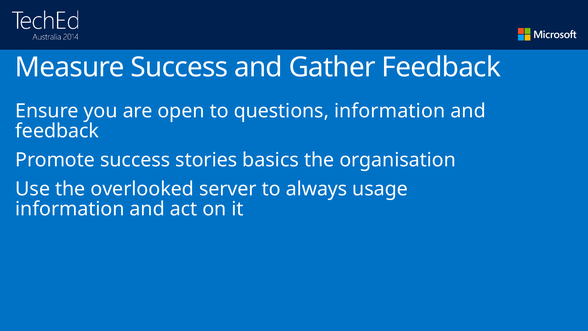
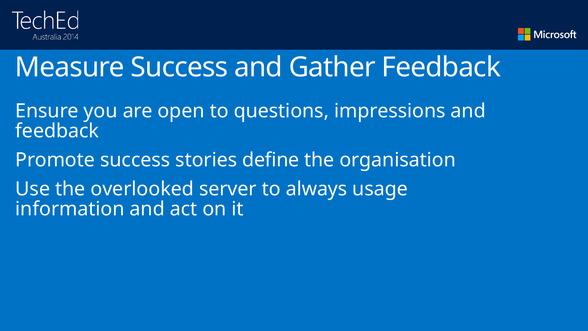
questions information: information -> impressions
basics: basics -> define
